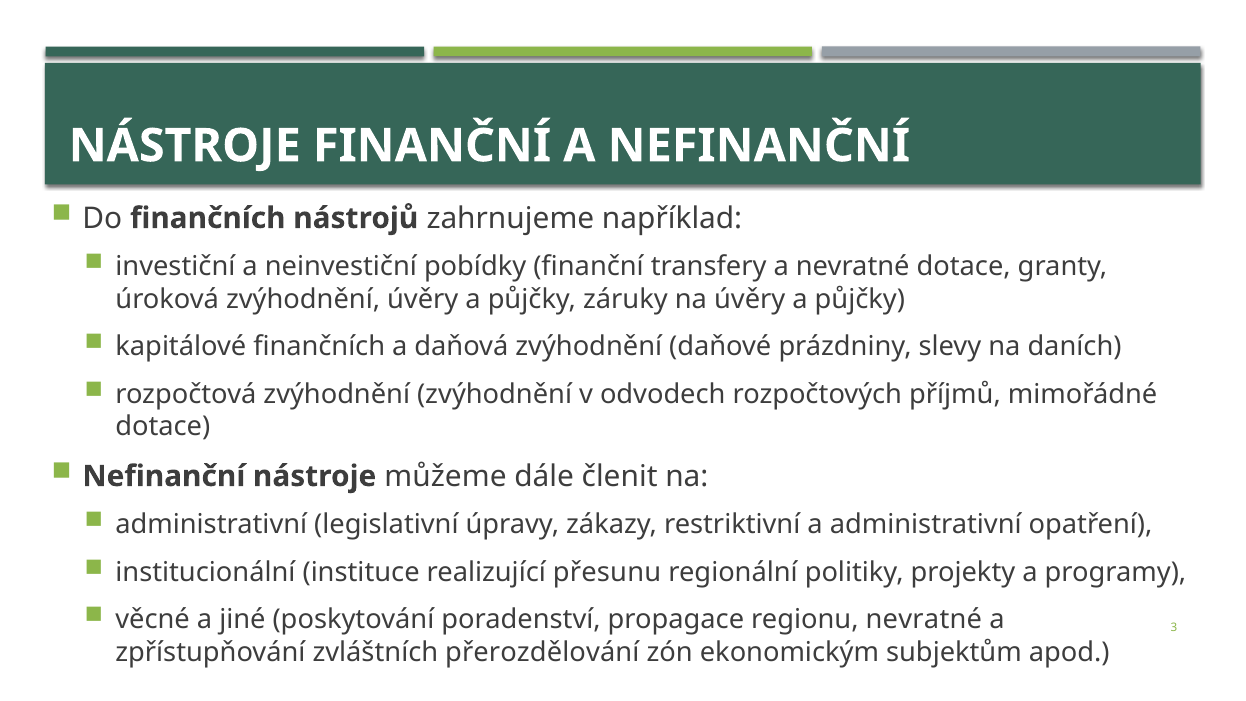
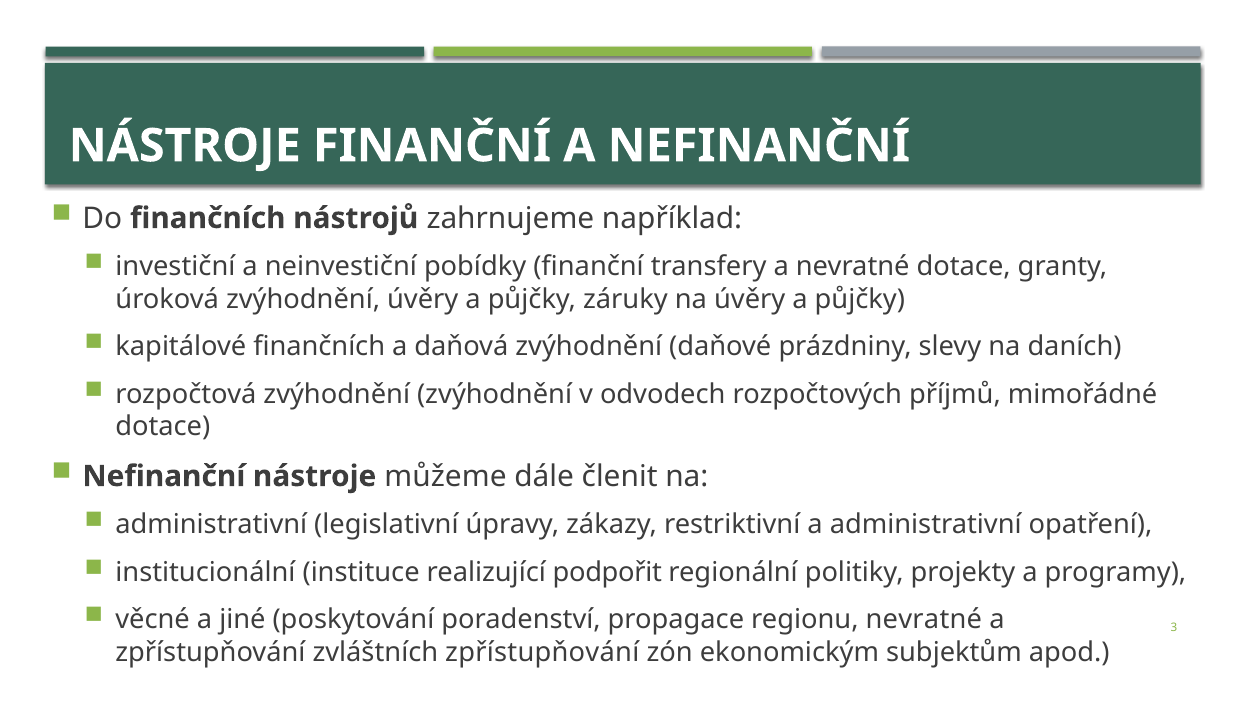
přesunu: přesunu -> podpořit
zvláštních přerozdělování: přerozdělování -> zpřístupňování
